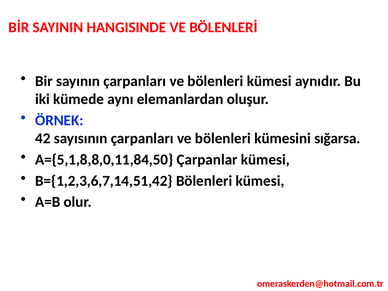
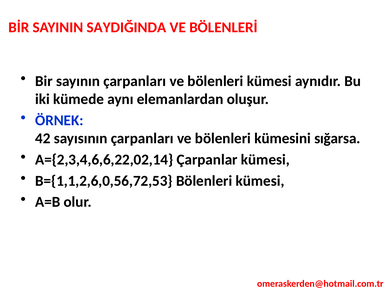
HANGISINDE: HANGISINDE -> SAYDIĞINDA
A={5,1,8,8,0,11,84,50: A={5,1,8,8,0,11,84,50 -> A={2,3,4,6,6,22,02,14
B={1,2,3,6,7,14,51,42: B={1,2,3,6,7,14,51,42 -> B={1,1,2,6,0,56,72,53
